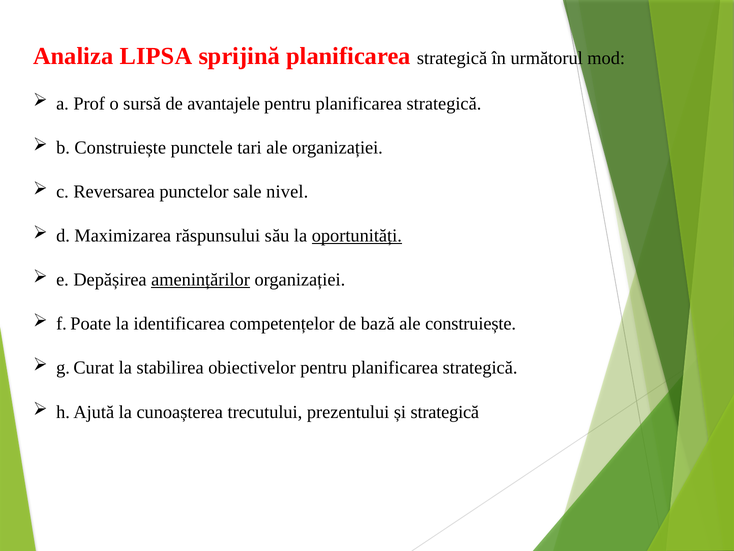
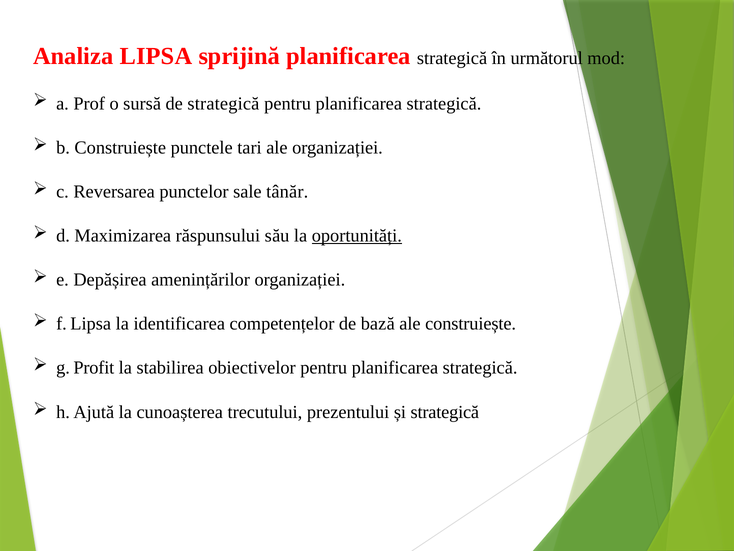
de avantajele: avantajele -> strategică
nivel: nivel -> tânăr
amenințărilor underline: present -> none
f Poate: Poate -> Lipsa
Curat: Curat -> Profit
